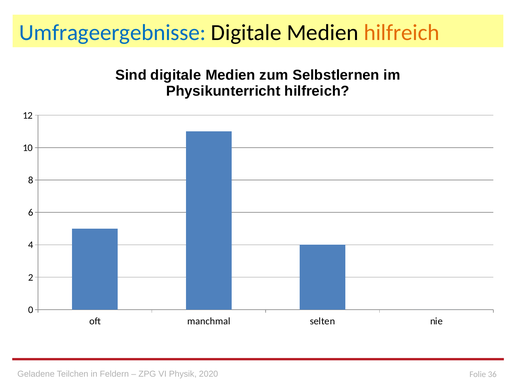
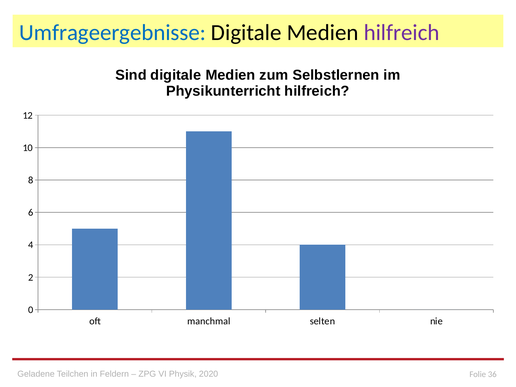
hilfreich at (402, 33) colour: orange -> purple
